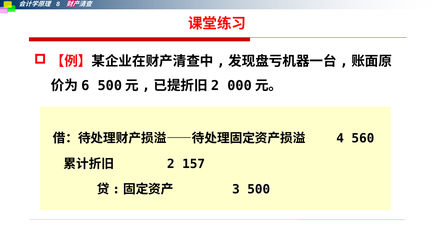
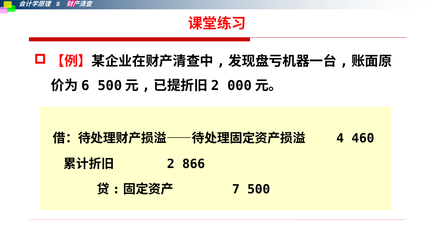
560: 560 -> 460
157: 157 -> 866
3: 3 -> 7
